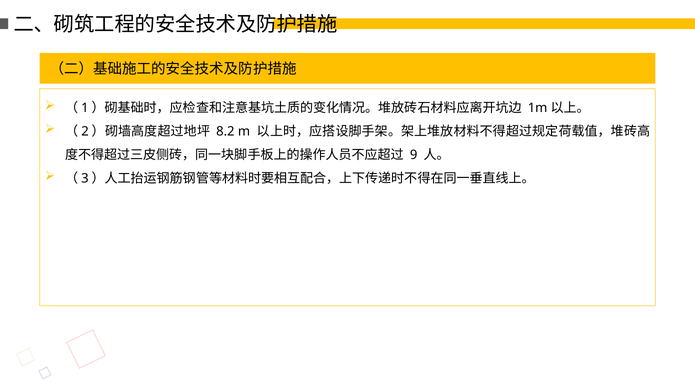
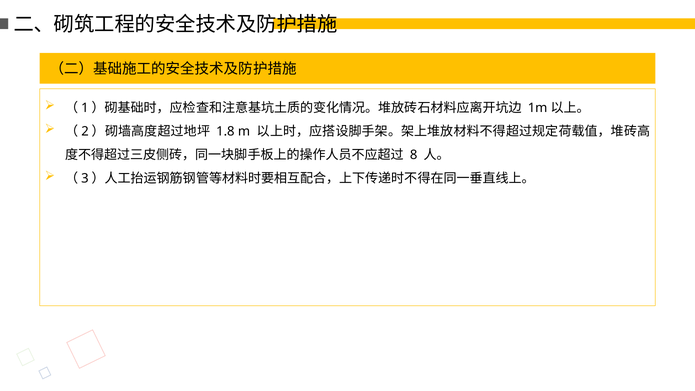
8.2: 8.2 -> 1.8
9: 9 -> 8
